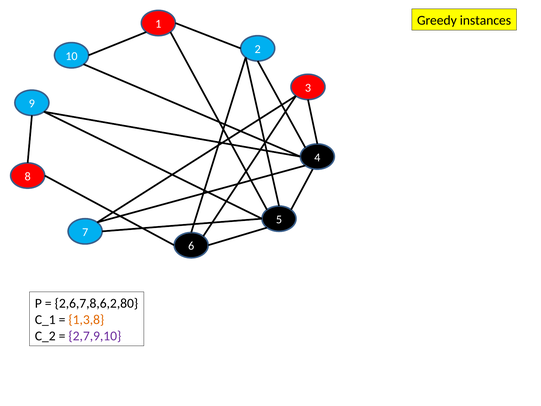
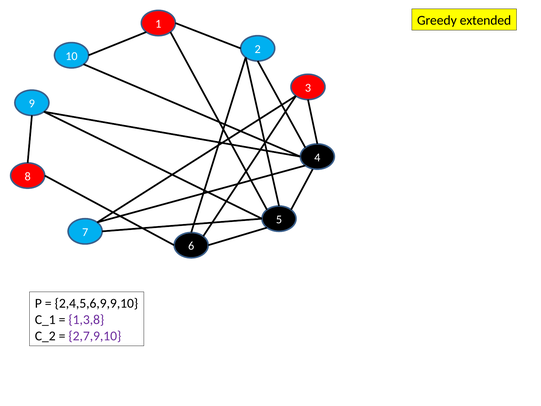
instances: instances -> extended
2,6,7,8,6,2,80: 2,6,7,8,6,2,80 -> 2,4,5,6,9,9,10
1,3,8 colour: orange -> purple
